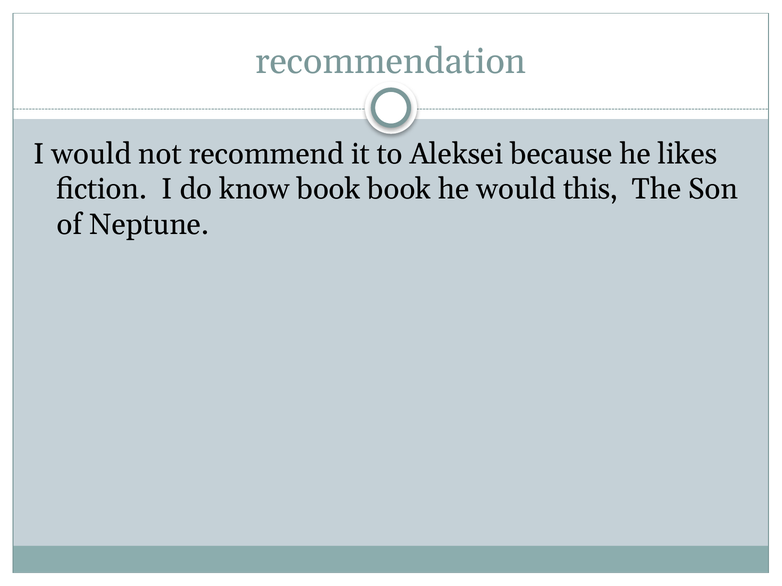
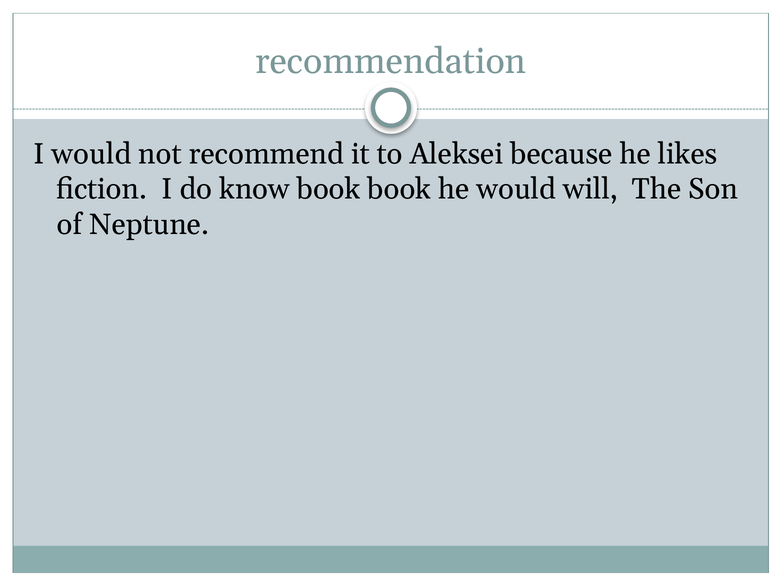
this: this -> will
